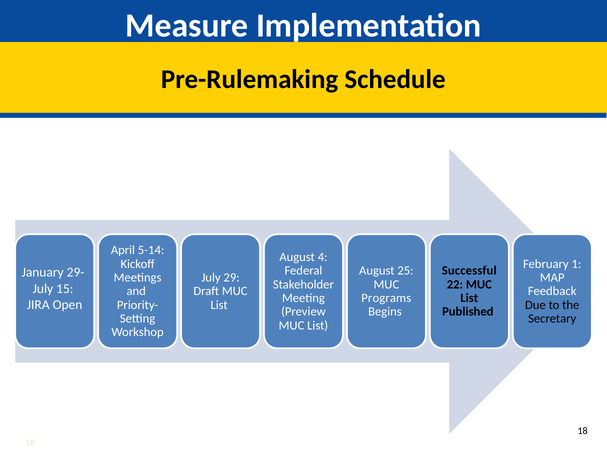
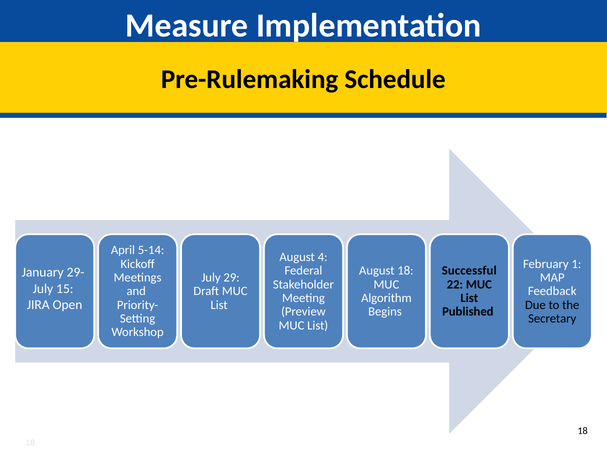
August 25: 25 -> 18
Programs: Programs -> Algorithm
